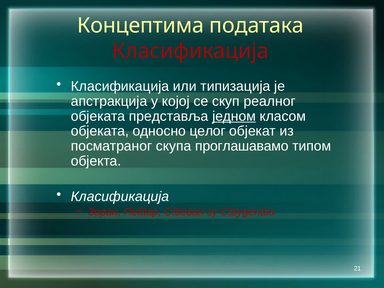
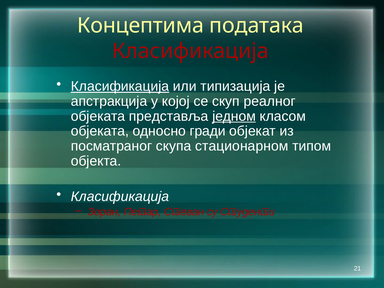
Класификација at (120, 86) underline: none -> present
целог: целог -> гради
проглашавамо: проглашавамо -> стационарном
